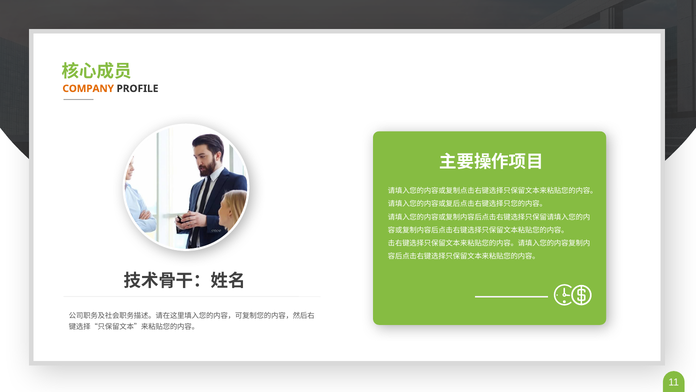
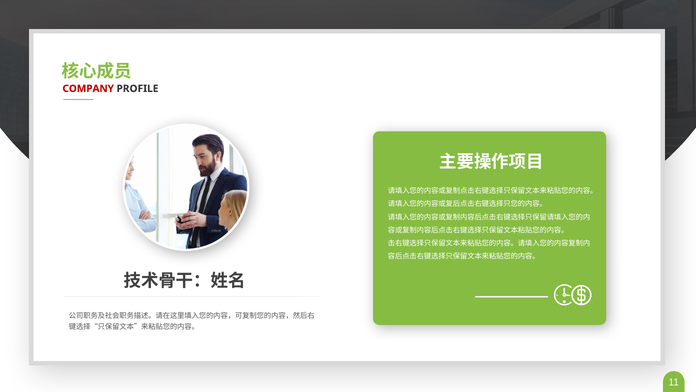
COMPANY colour: orange -> red
